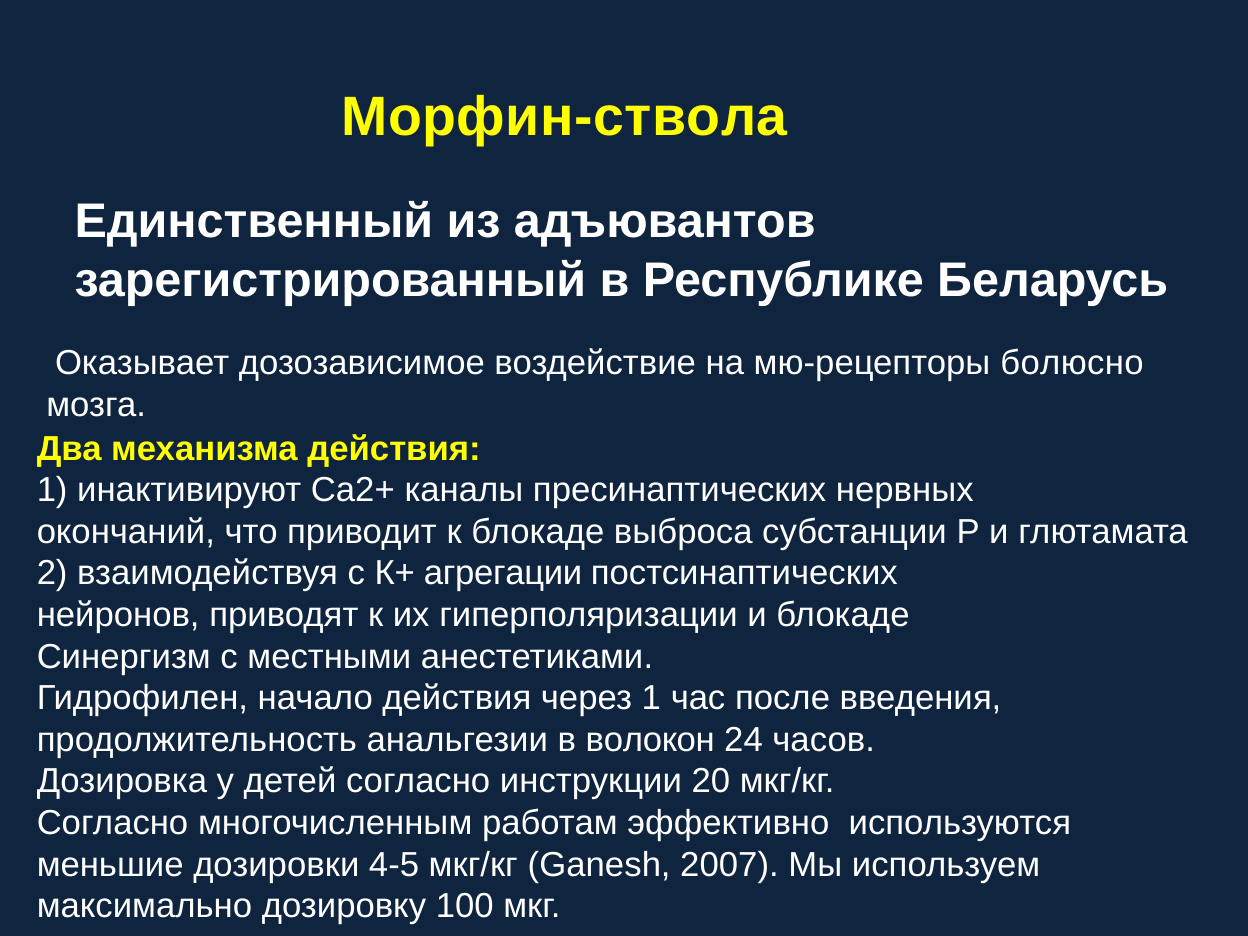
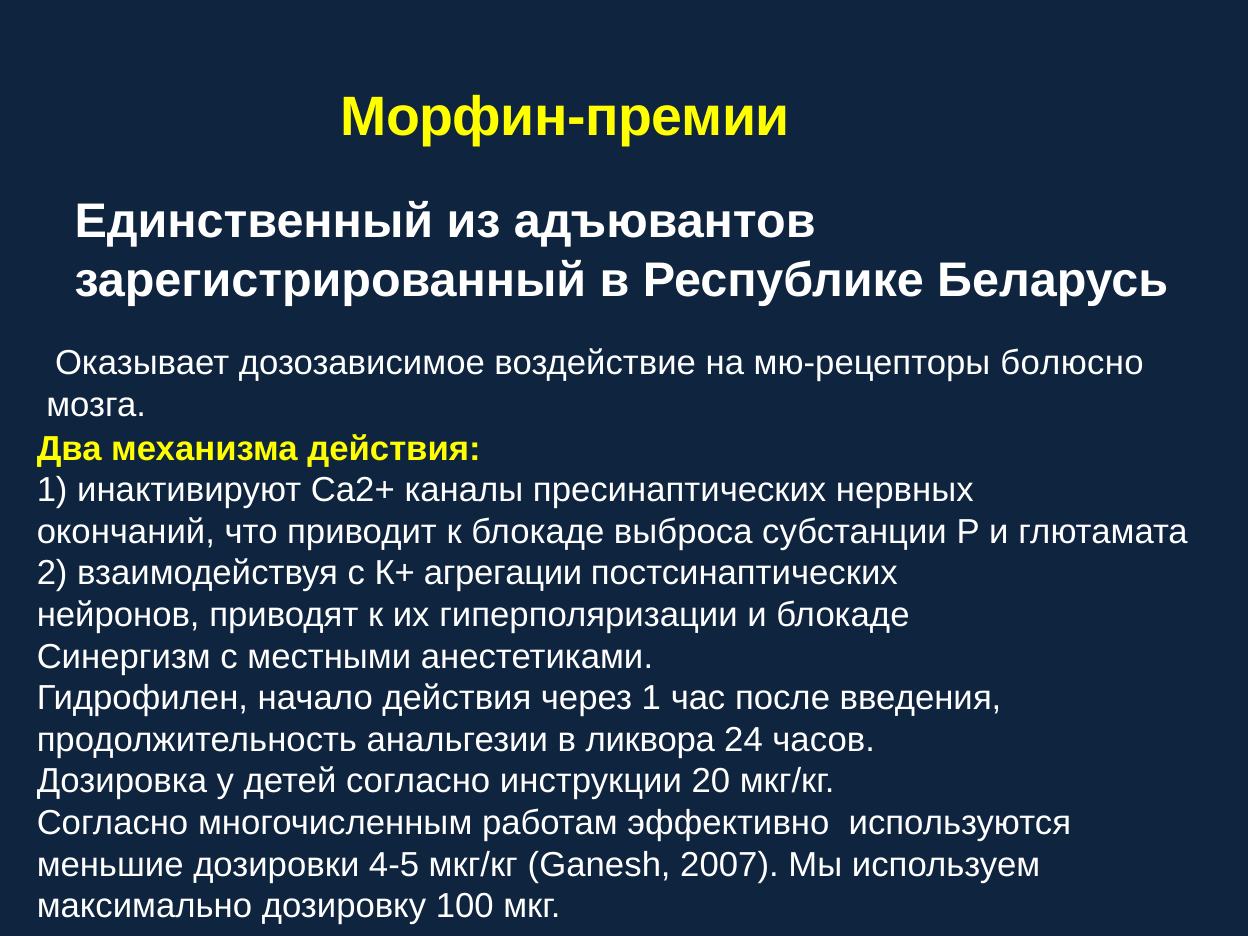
Морфин-ствола: Морфин-ствола -> Морфин-премии
волокон: волокон -> ликвора
